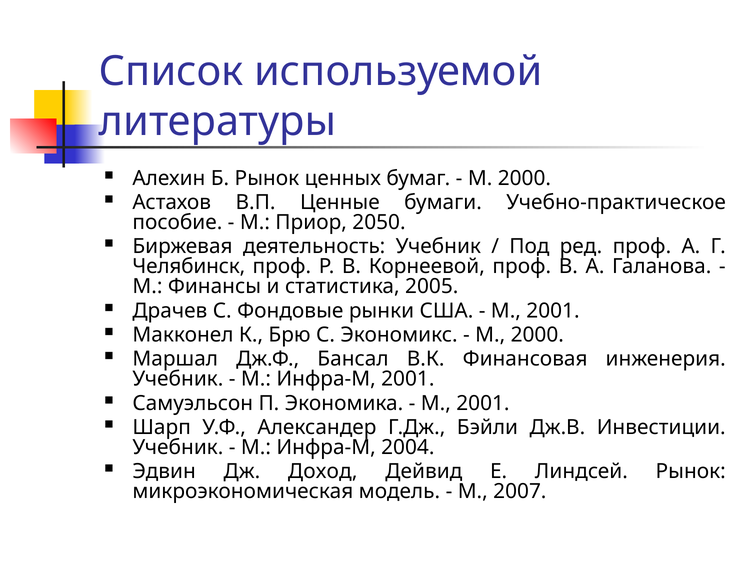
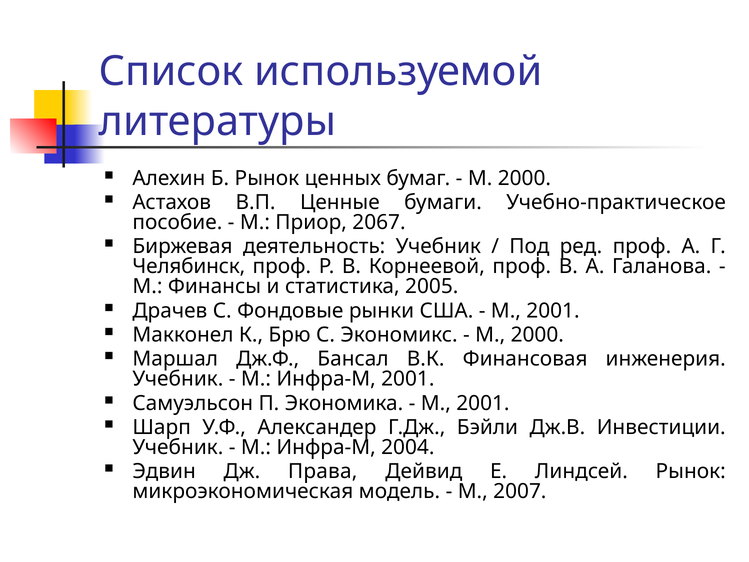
2050: 2050 -> 2067
Доход: Доход -> Права
